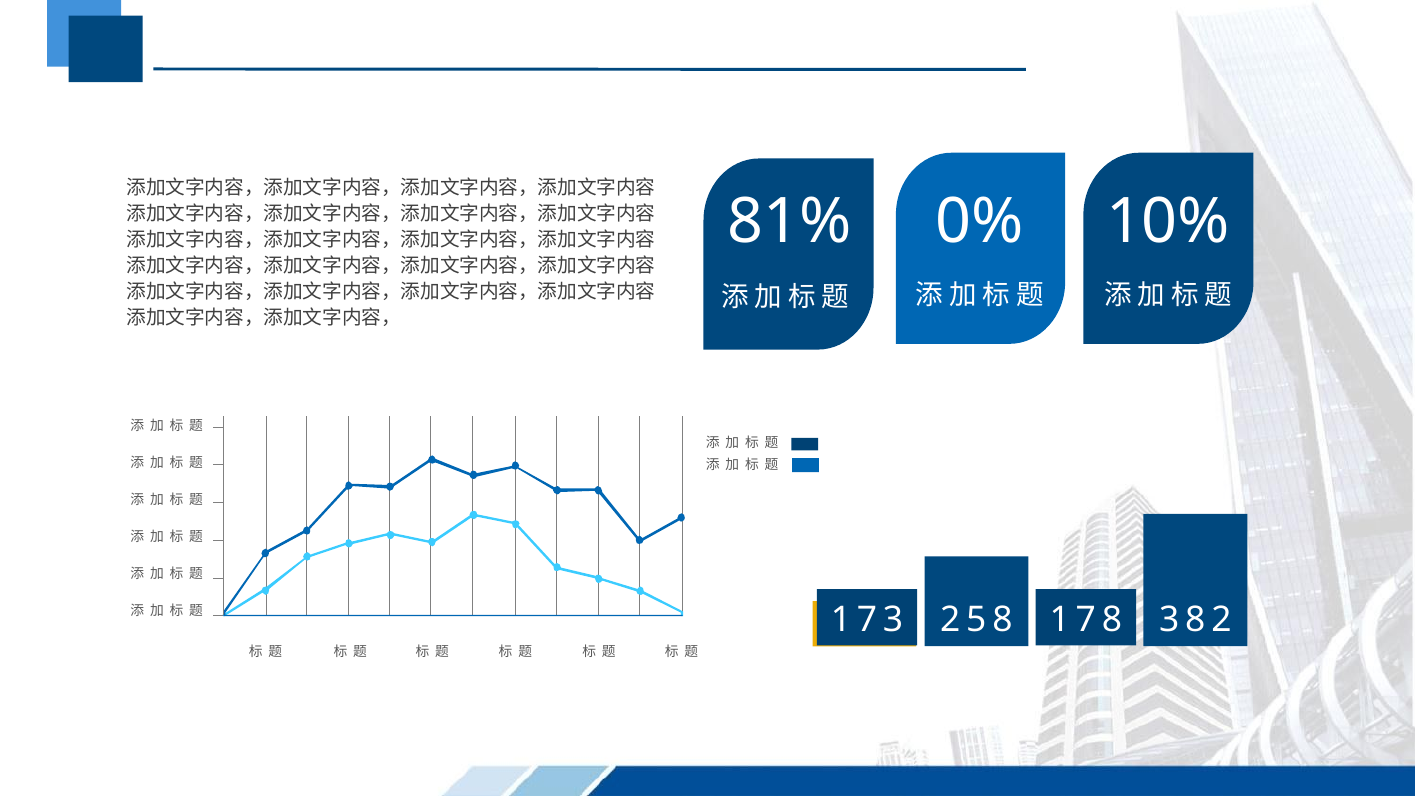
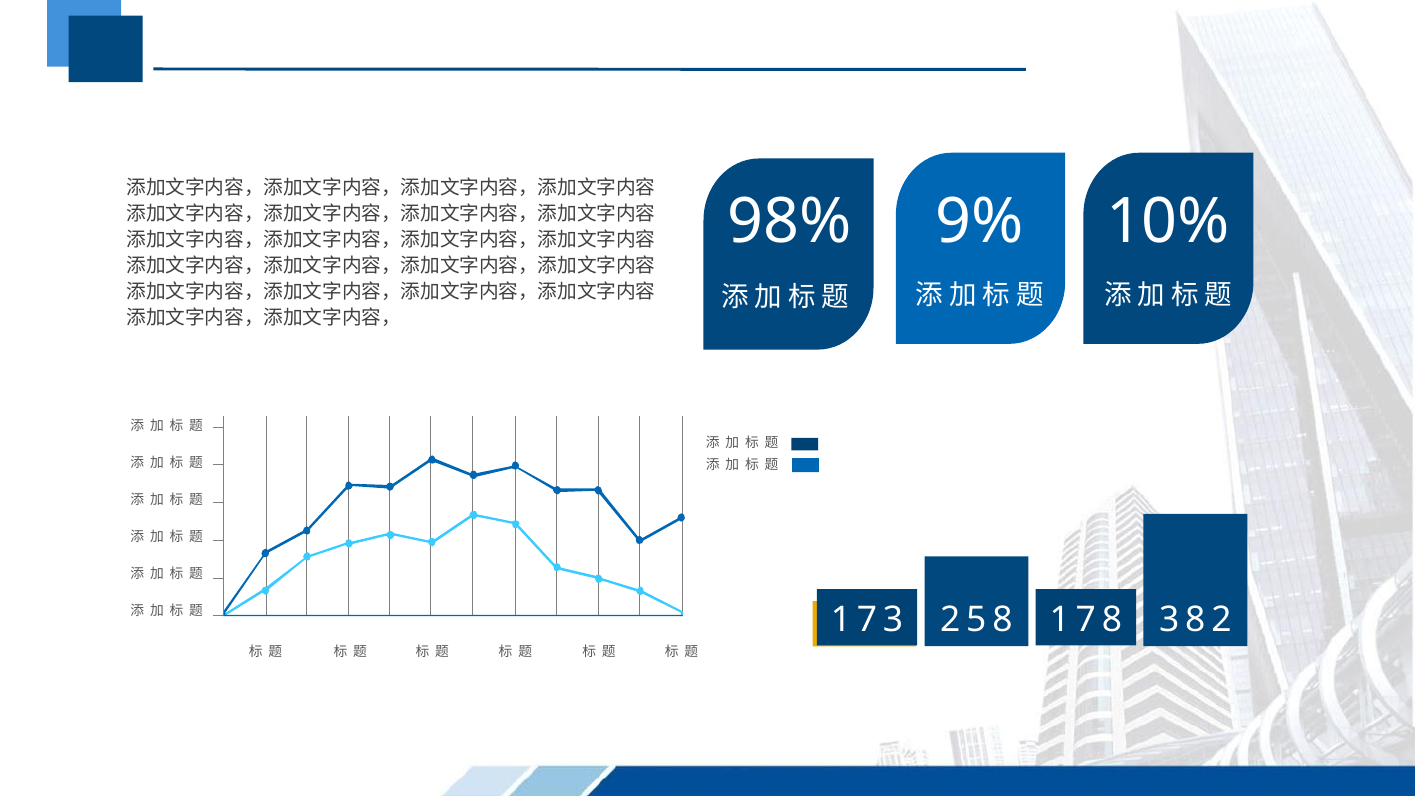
81%: 81% -> 98%
0%: 0% -> 9%
